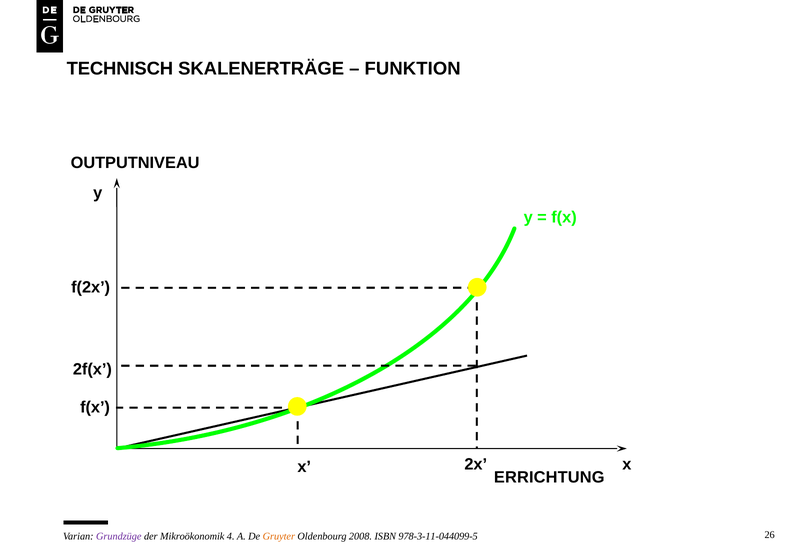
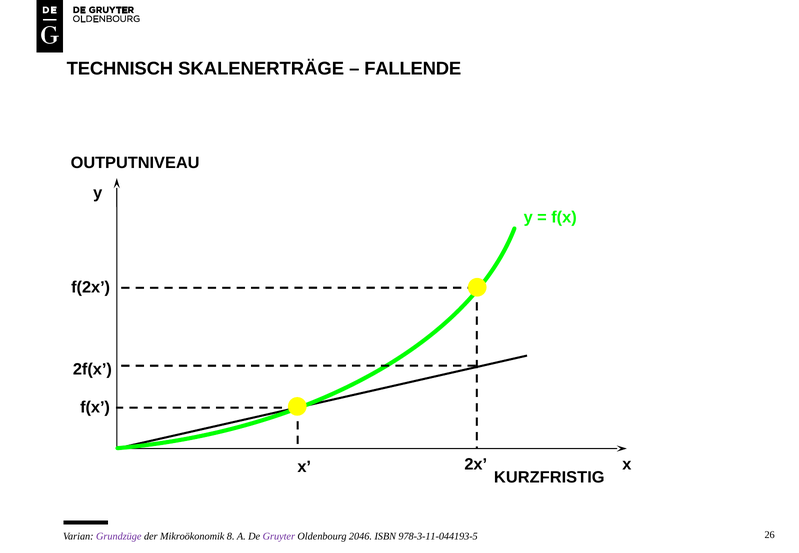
FUNKTION: FUNKTION -> FALLENDE
ERRICHTUNG: ERRICHTUNG -> KURZFRISTIG
4: 4 -> 8
Gruyter colour: orange -> purple
2008: 2008 -> 2046
978-3-11-044099-5: 978-3-11-044099-5 -> 978-3-11-044193-5
